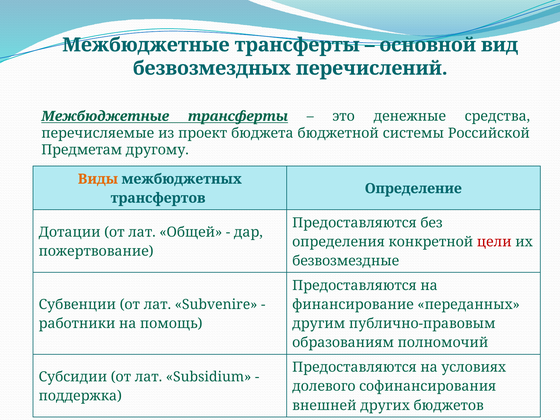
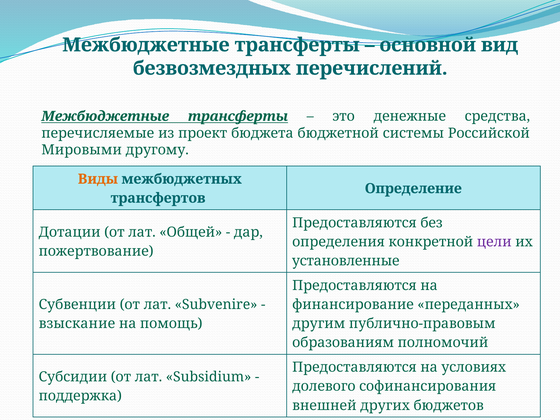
Предметам: Предметам -> Мировыми
цели colour: red -> purple
безвозмездные: безвозмездные -> установленные
работники: работники -> взыскание
